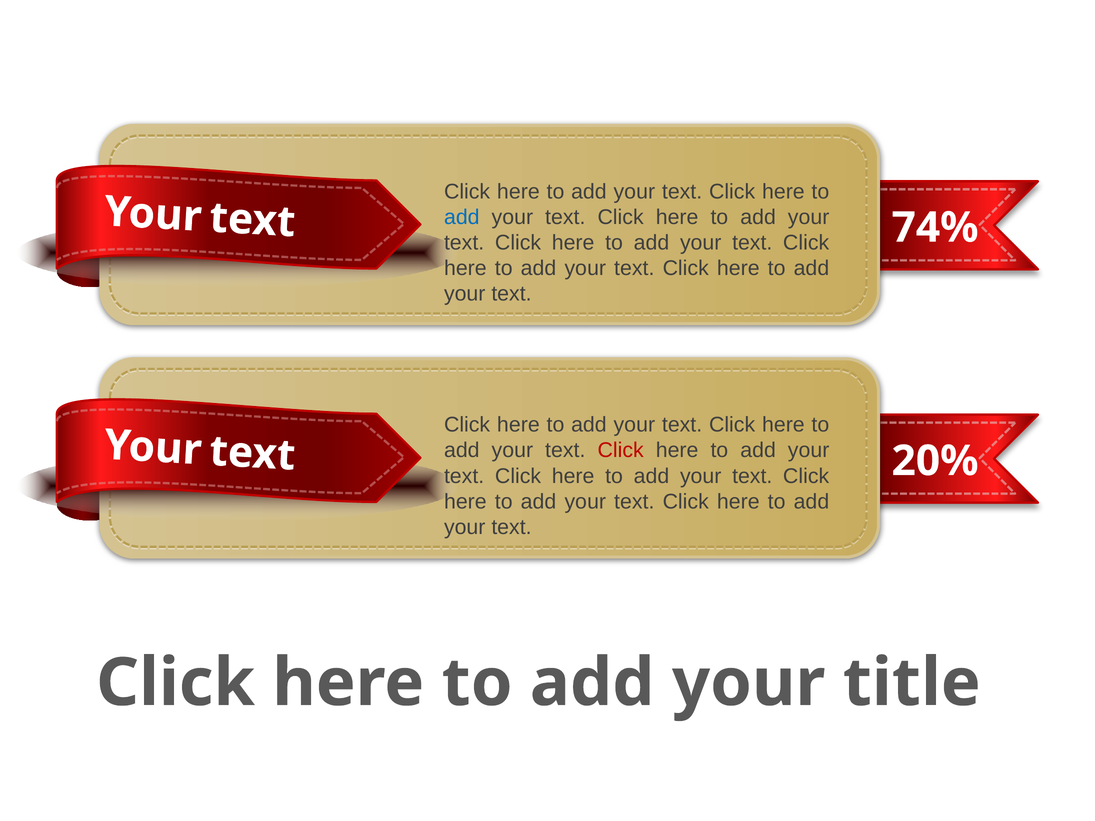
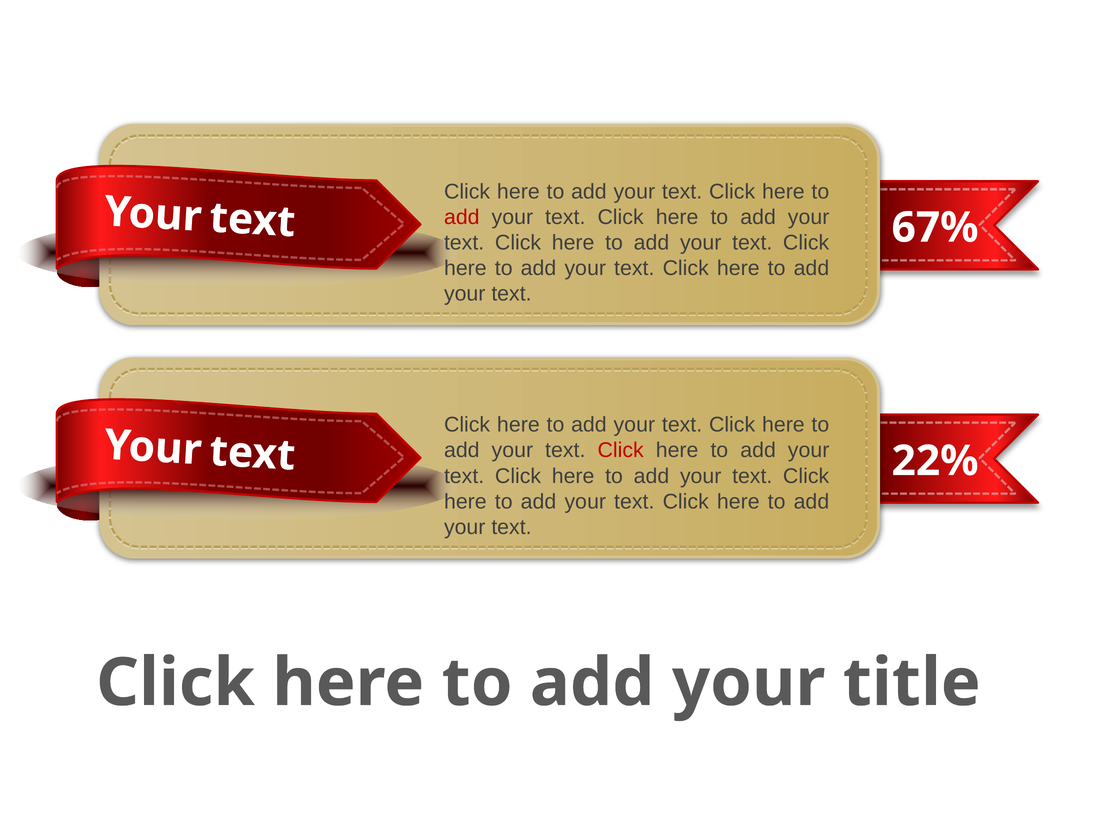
add at (462, 217) colour: blue -> red
74%: 74% -> 67%
20%: 20% -> 22%
